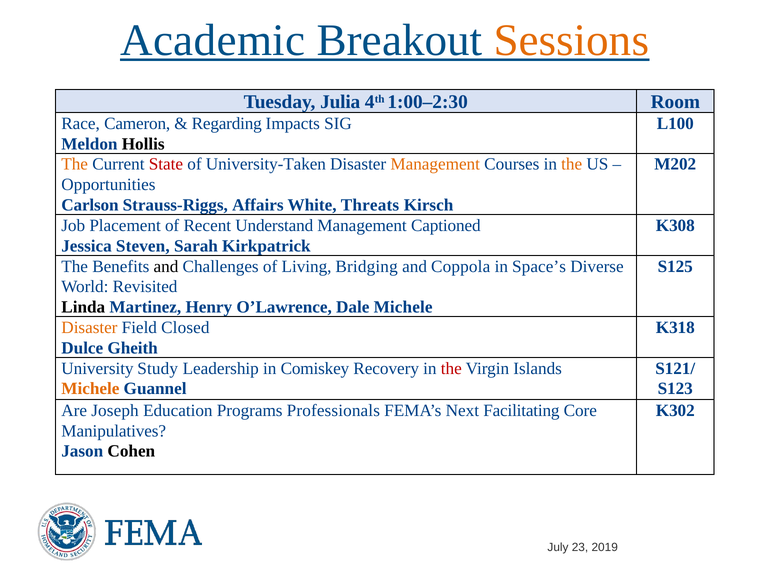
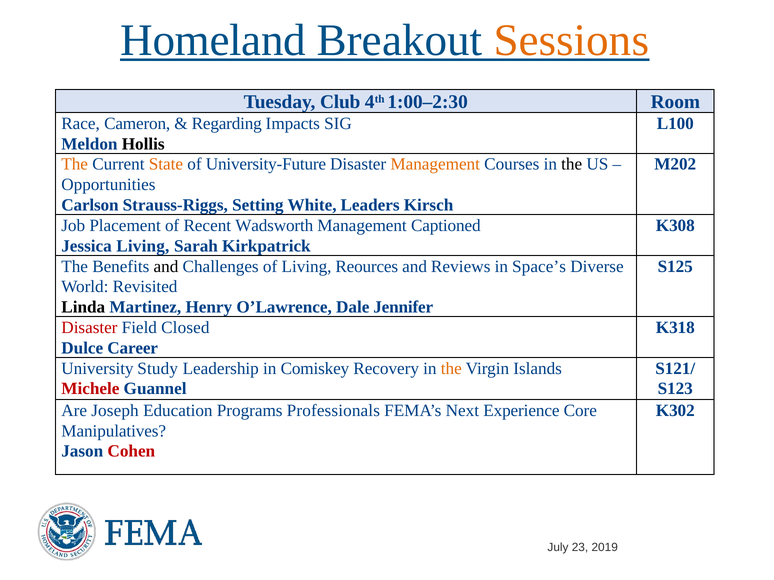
Academic: Academic -> Homeland
Julia: Julia -> Club
State colour: red -> orange
University-Taken: University-Taken -> University-Future
the at (572, 164) colour: orange -> black
Affairs: Affairs -> Setting
Threats: Threats -> Leaders
Understand: Understand -> Wadsworth
Jessica Steven: Steven -> Living
Bridging: Bridging -> Reources
Coppola: Coppola -> Reviews
Dale Michele: Michele -> Jennifer
Disaster at (89, 328) colour: orange -> red
Gheith: Gheith -> Career
the at (451, 369) colour: red -> orange
Michele at (90, 389) colour: orange -> red
Facilitating: Facilitating -> Experience
Cohen colour: black -> red
